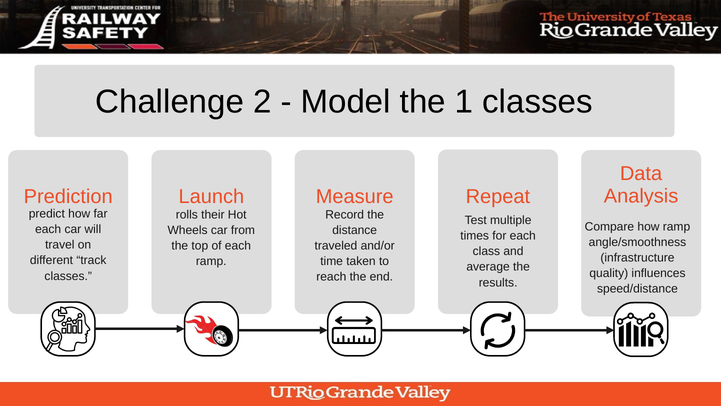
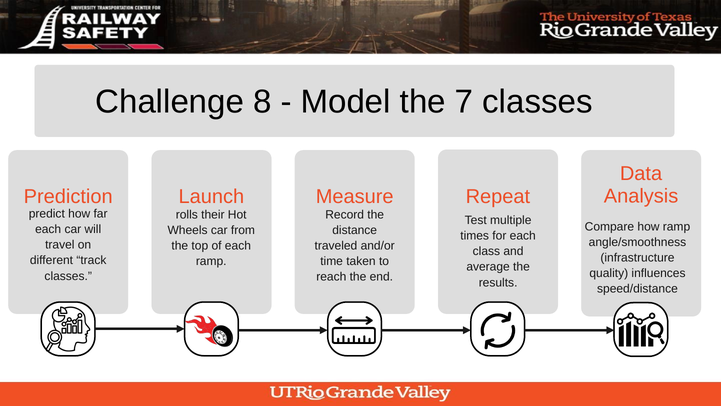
2: 2 -> 8
1: 1 -> 7
